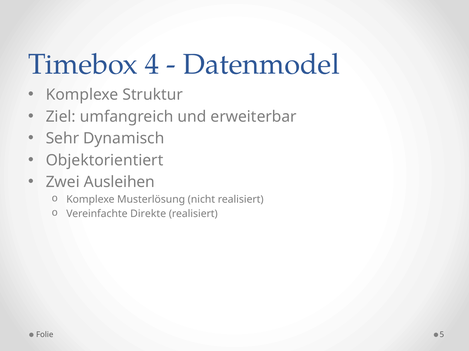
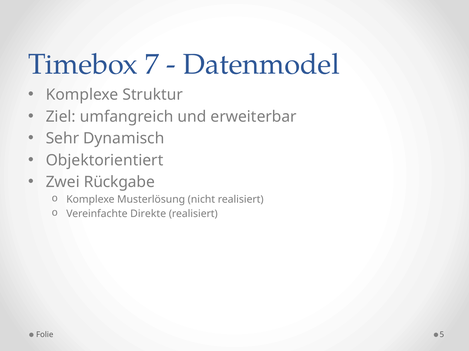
4: 4 -> 7
Ausleihen: Ausleihen -> Rückgabe
